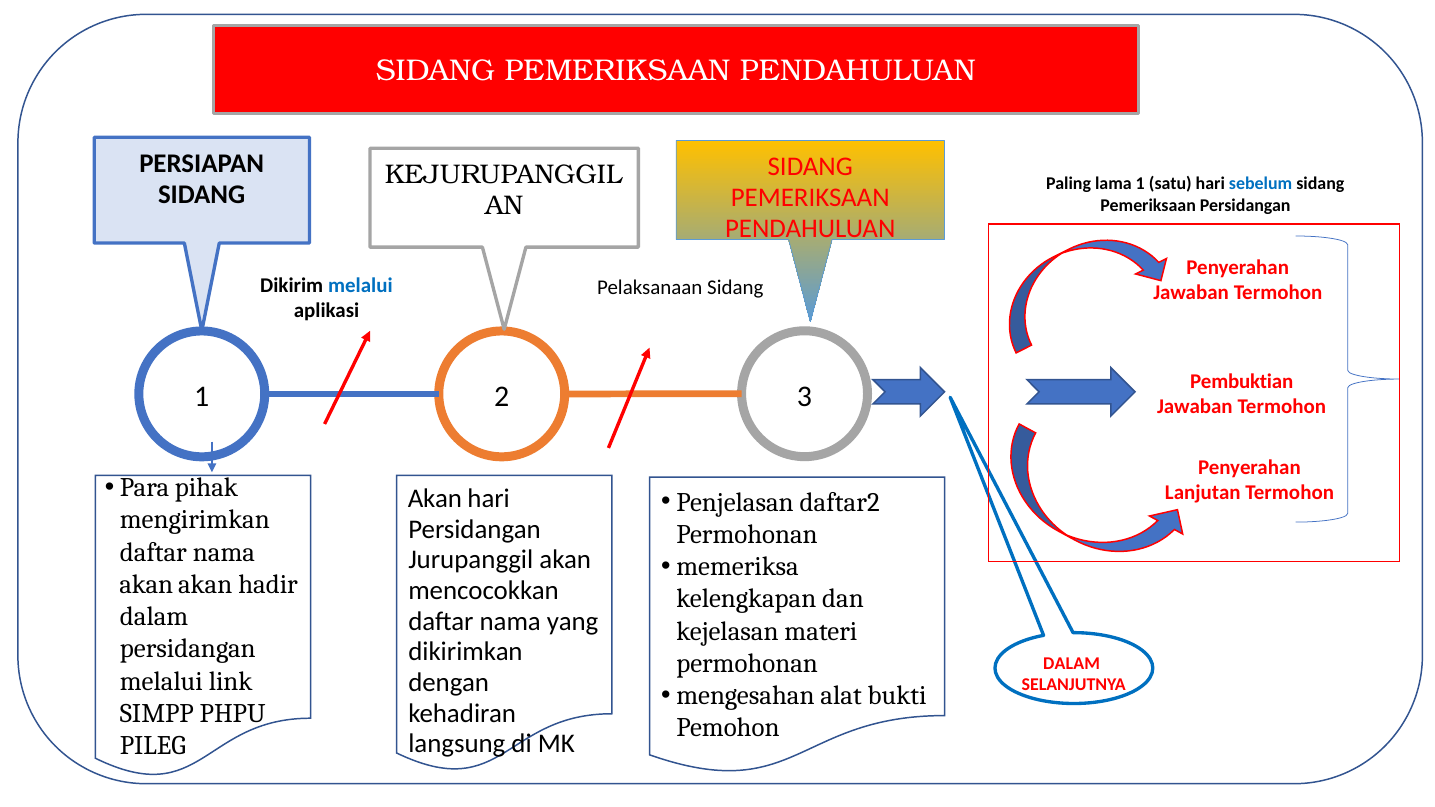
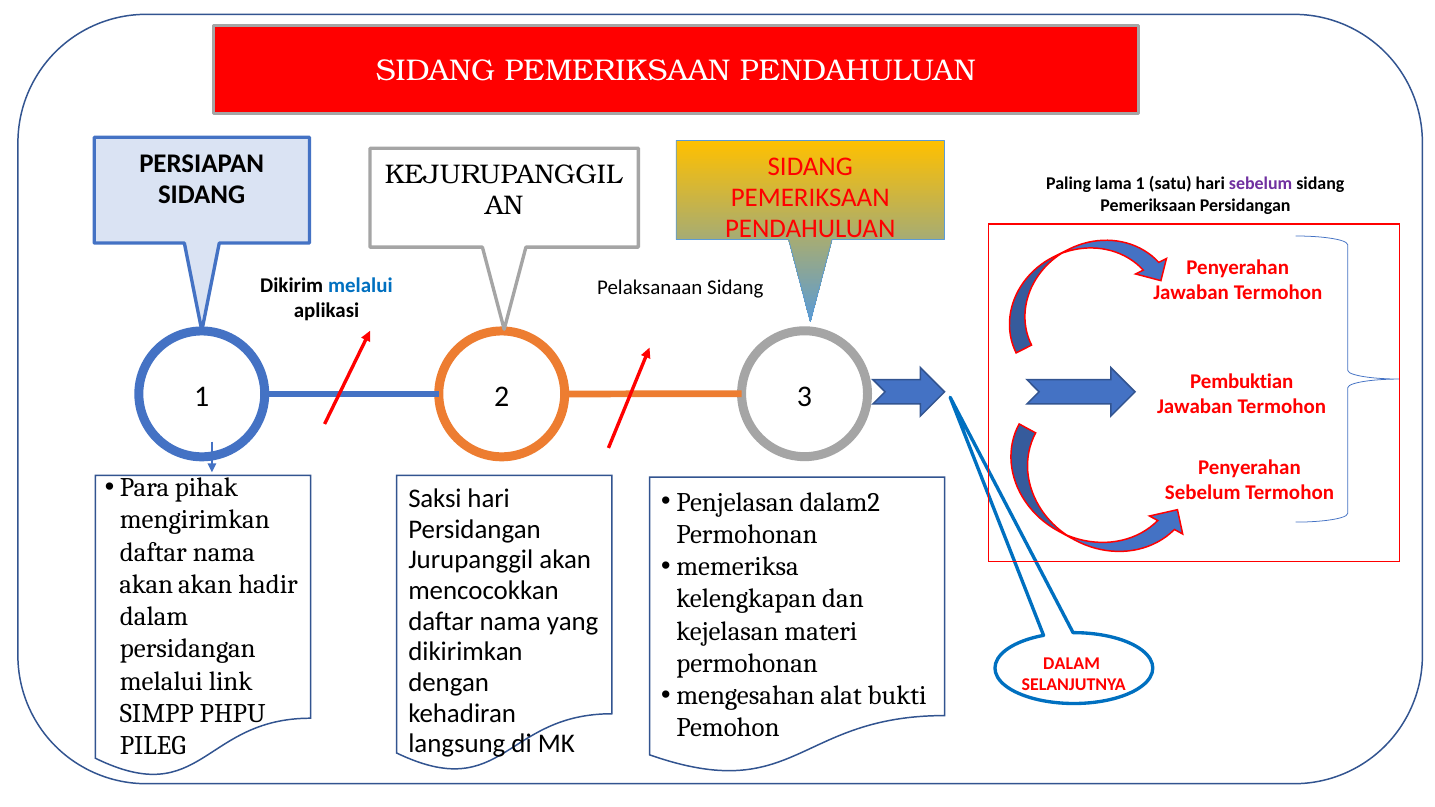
sebelum at (1261, 184) colour: blue -> purple
Lanjutan at (1203, 493): Lanjutan -> Sebelum
Akan at (435, 499): Akan -> Saksi
daftar2: daftar2 -> dalam2
